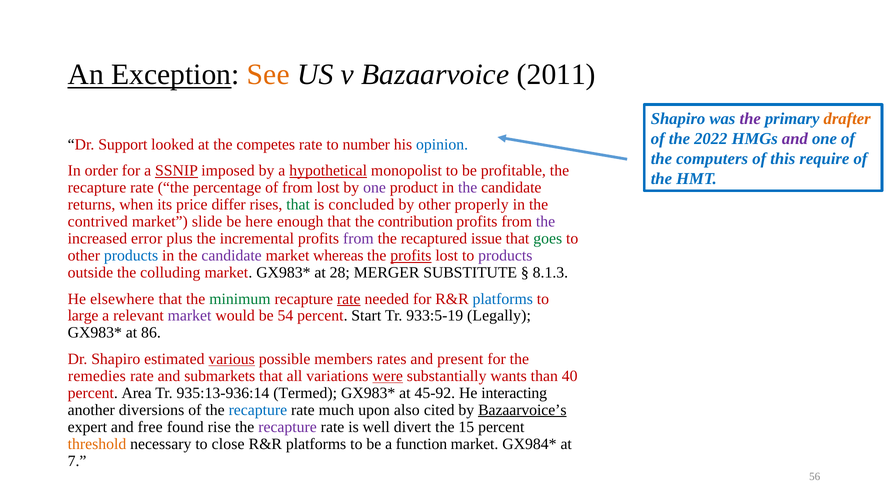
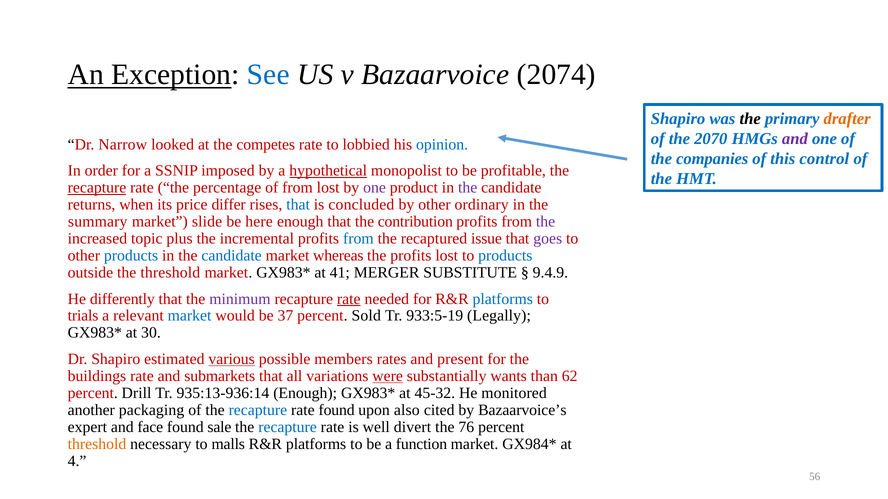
See colour: orange -> blue
2011: 2011 -> 2074
the at (750, 119) colour: purple -> black
2022: 2022 -> 2070
Support: Support -> Narrow
number: number -> lobbied
computers: computers -> companies
require: require -> control
SSNIP underline: present -> none
recapture at (97, 188) underline: none -> present
that at (298, 205) colour: green -> blue
properly: properly -> ordinary
contrived: contrived -> summary
error: error -> topic
from at (358, 239) colour: purple -> blue
goes colour: green -> purple
candidate at (232, 256) colour: purple -> blue
profits at (411, 256) underline: present -> none
products at (505, 256) colour: purple -> blue
the colluding: colluding -> threshold
28: 28 -> 41
8.1.3: 8.1.3 -> 9.4.9
elsewhere: elsewhere -> differently
minimum colour: green -> purple
large: large -> trials
market at (190, 316) colour: purple -> blue
54: 54 -> 37
Start: Start -> Sold
86: 86 -> 30
remedies: remedies -> buildings
40: 40 -> 62
Area: Area -> Drill
935:13-936:14 Termed: Termed -> Enough
45-92: 45-92 -> 45-32
interacting: interacting -> monitored
diversions: diversions -> packaging
rate much: much -> found
Bazaarvoice’s underline: present -> none
free: free -> face
rise: rise -> sale
recapture at (288, 427) colour: purple -> blue
15: 15 -> 76
close: close -> malls
7: 7 -> 4
